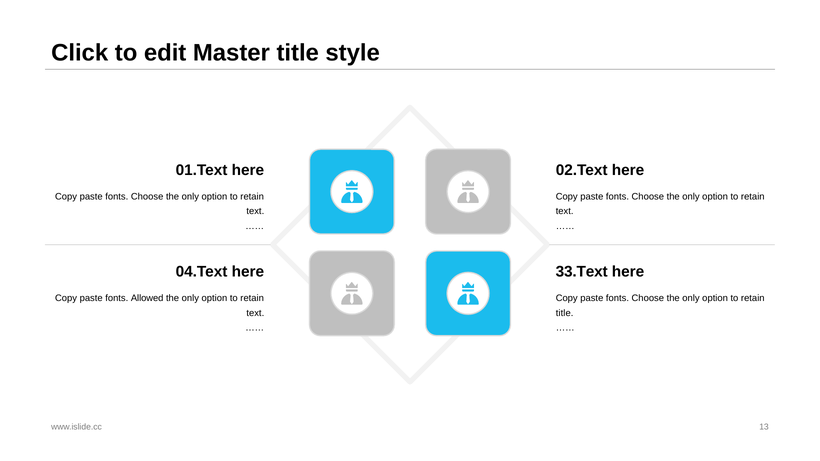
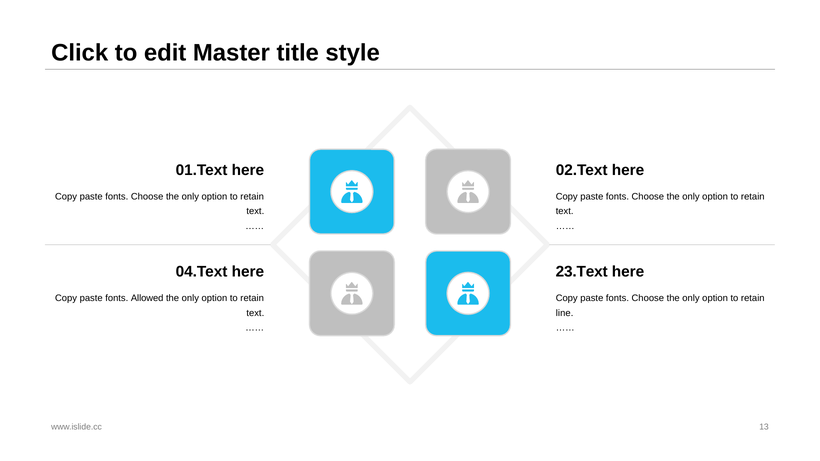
33.Text: 33.Text -> 23.Text
title at (565, 313): title -> line
